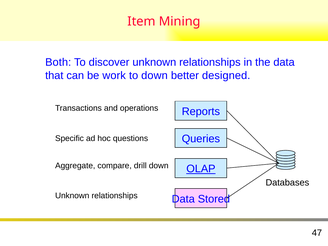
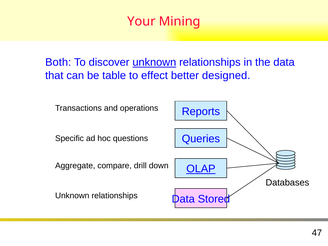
Item: Item -> Your
unknown at (154, 62) underline: none -> present
work: work -> table
to down: down -> effect
